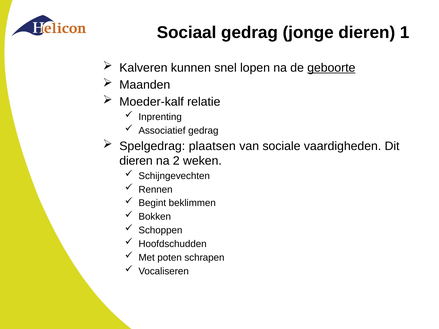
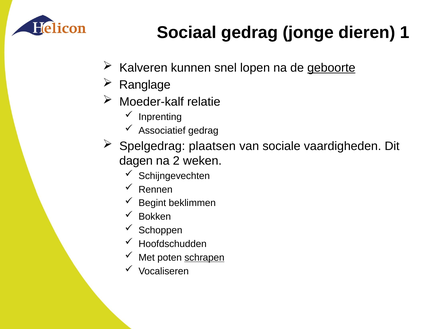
Maanden: Maanden -> Ranglage
dieren at (136, 161): dieren -> dagen
schrapen underline: none -> present
